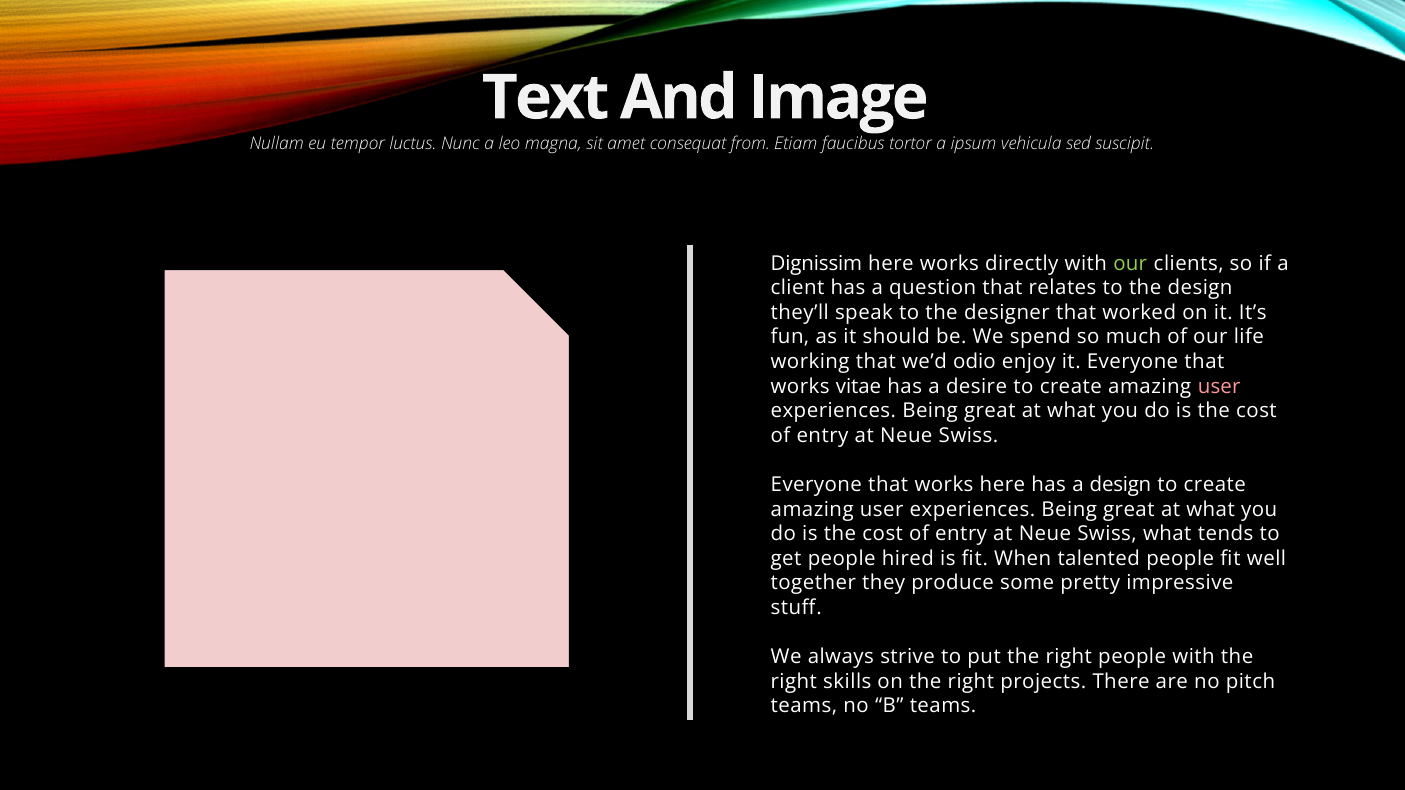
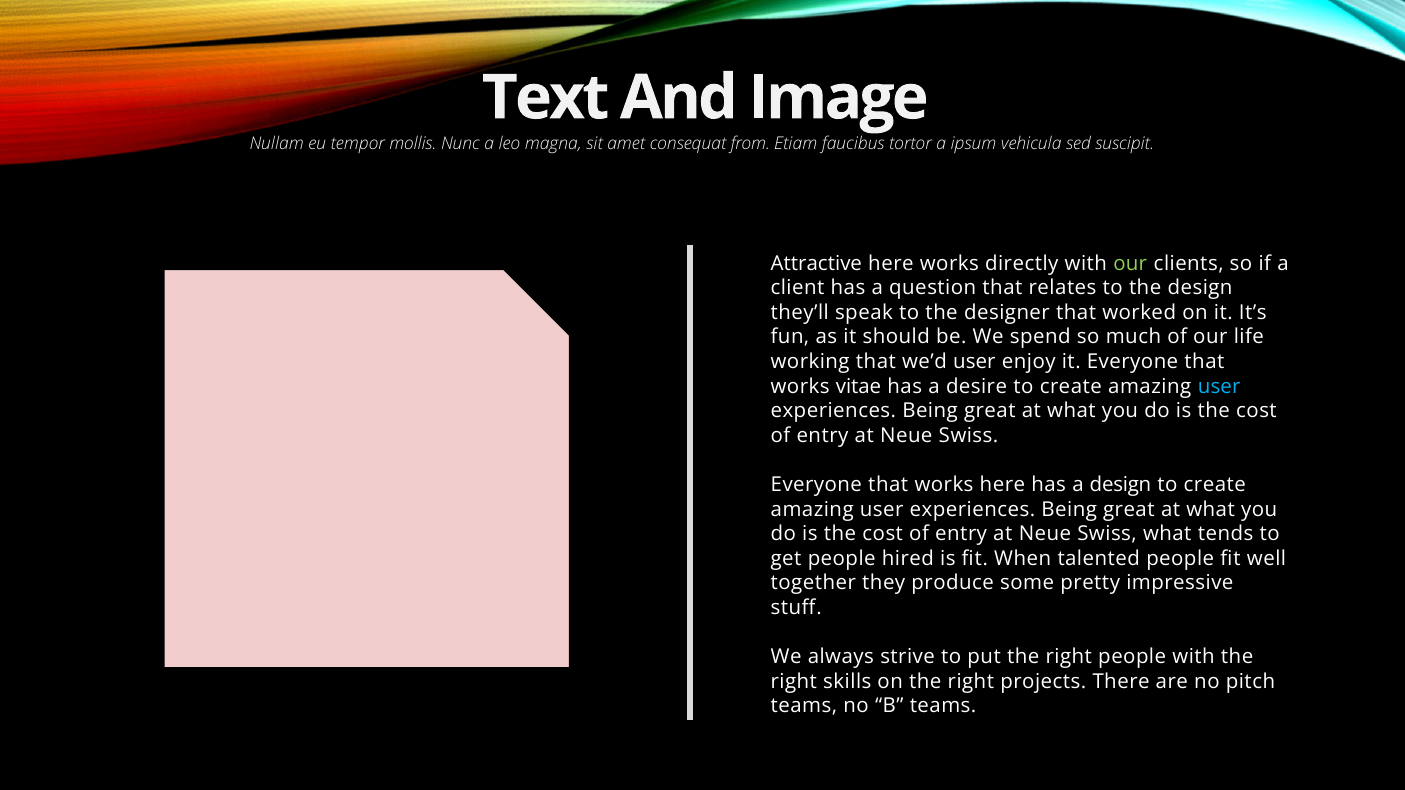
luctus: luctus -> mollis
Dignissim: Dignissim -> Attractive
we’d odio: odio -> user
user at (1219, 387) colour: pink -> light blue
